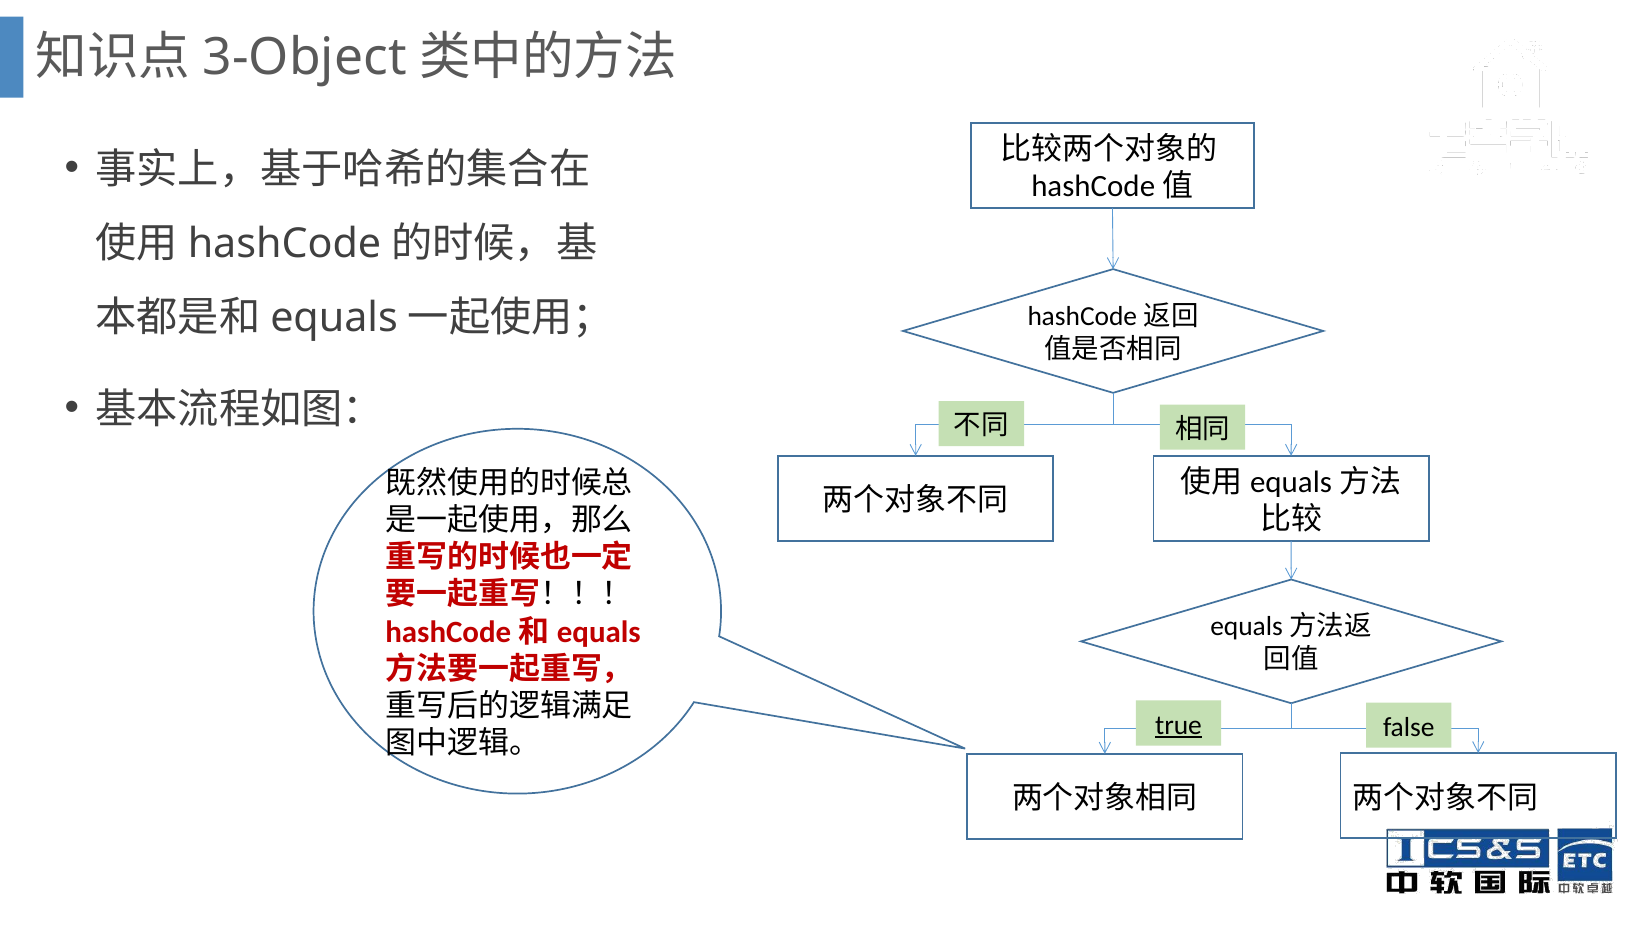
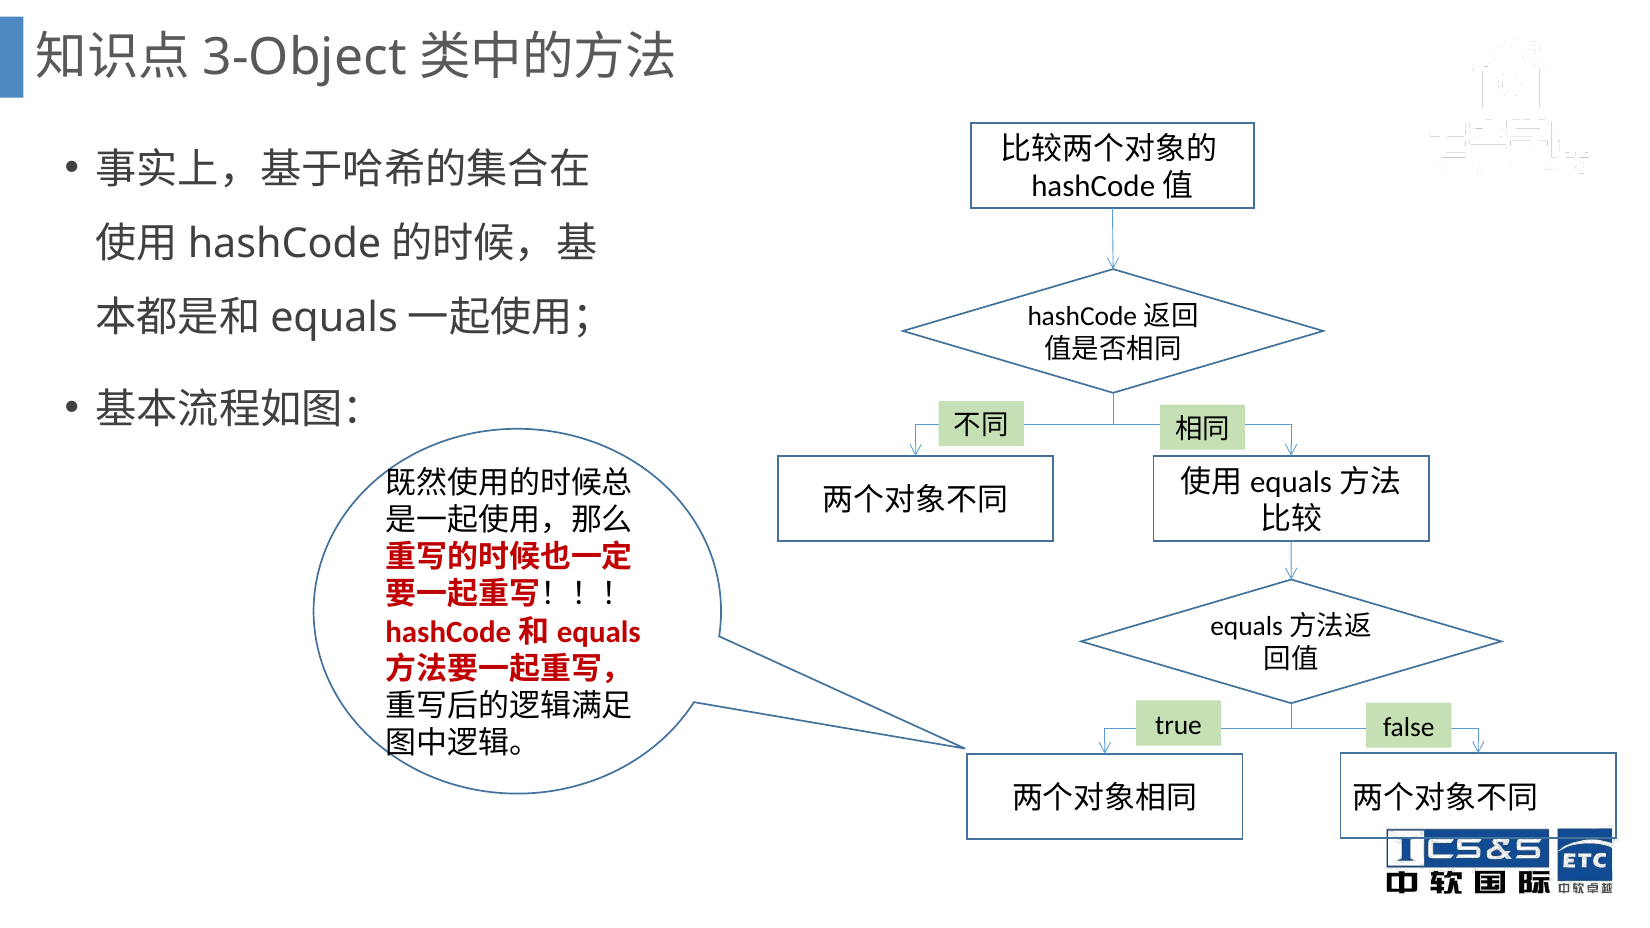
true underline: present -> none
